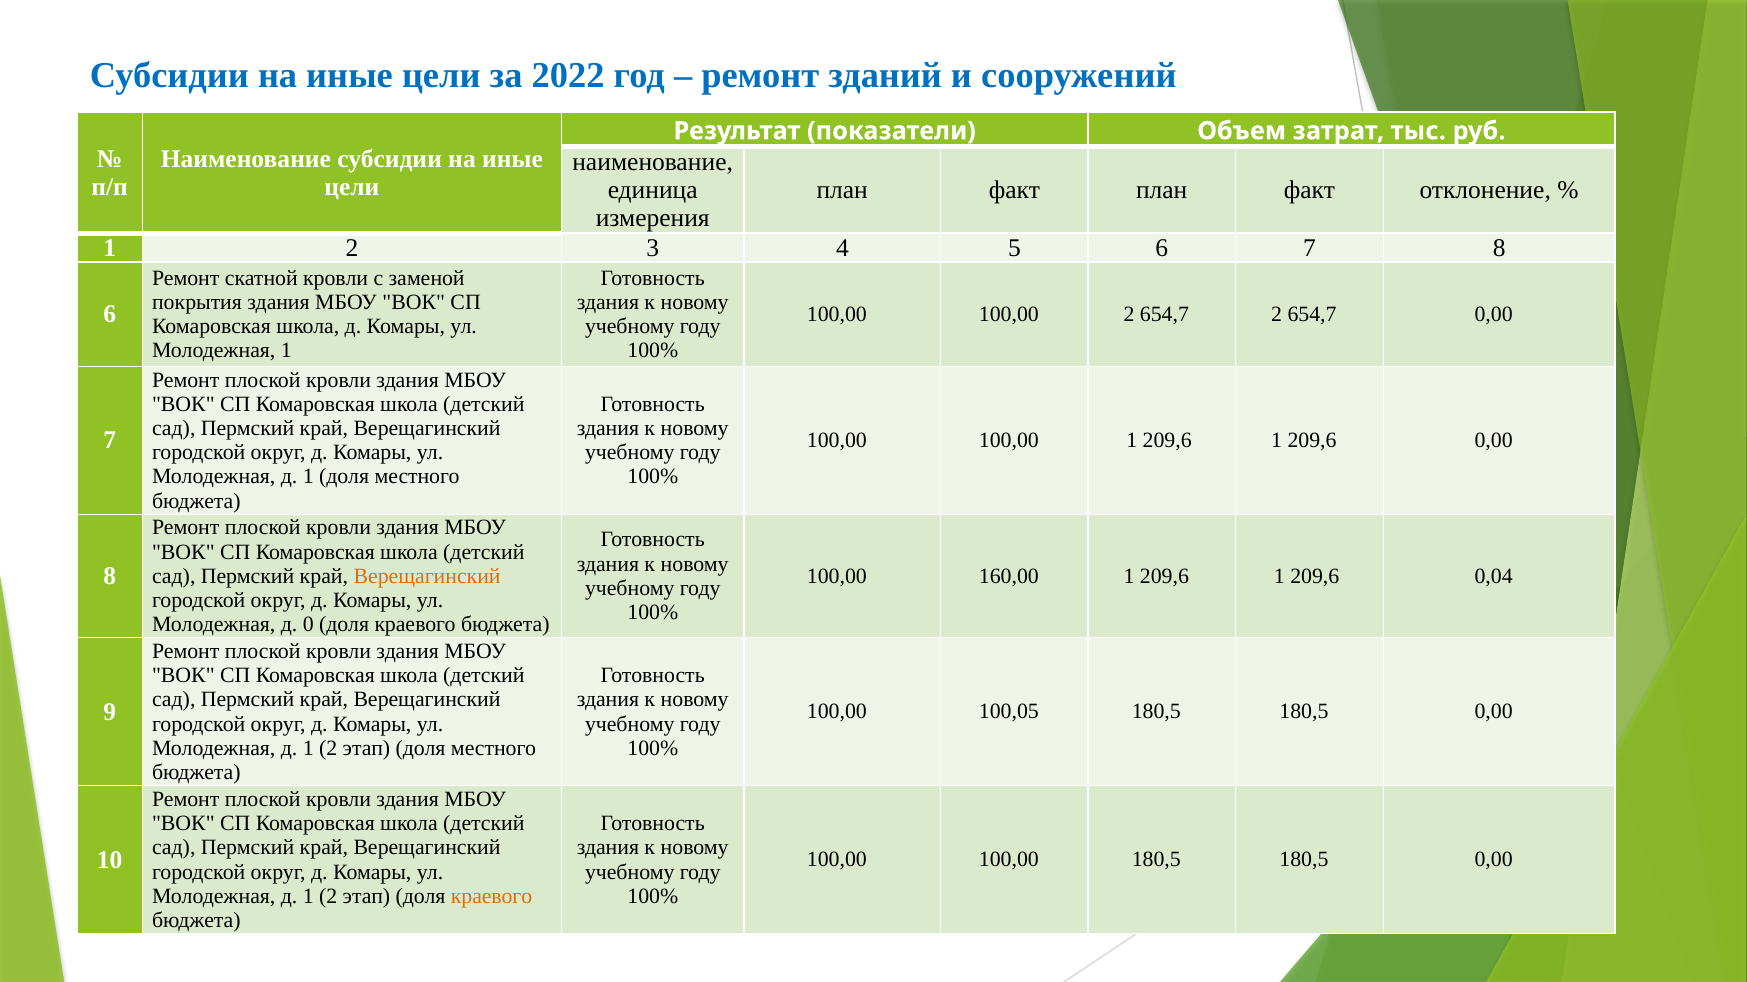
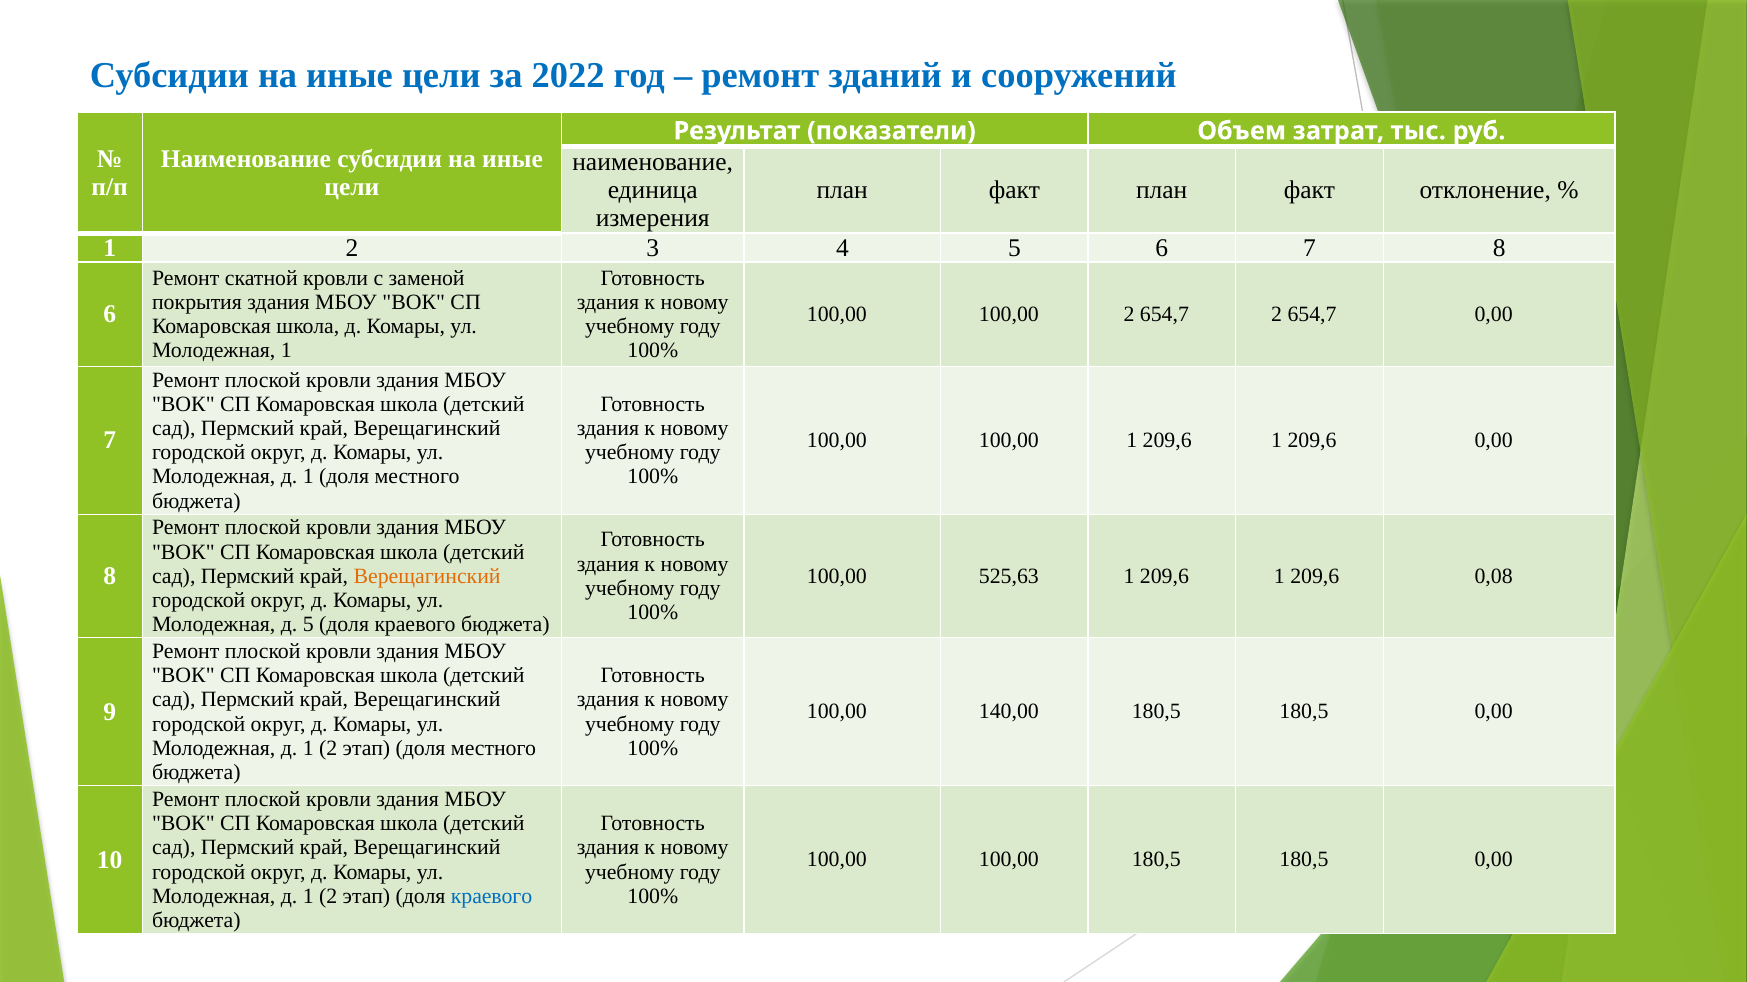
160,00: 160,00 -> 525,63
0,04: 0,04 -> 0,08
д 0: 0 -> 5
100,05: 100,05 -> 140,00
краевого at (492, 897) colour: orange -> blue
